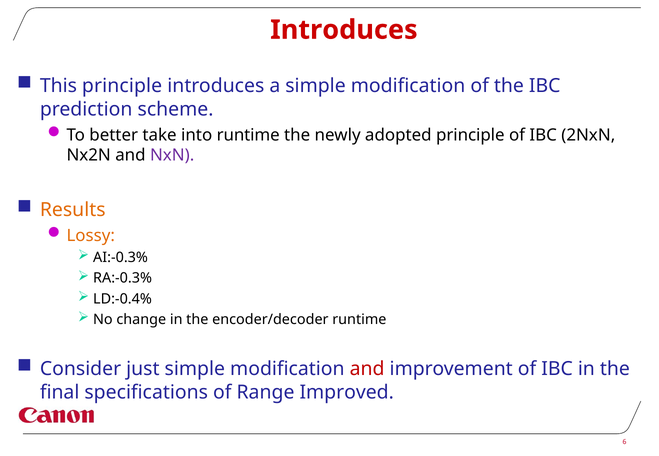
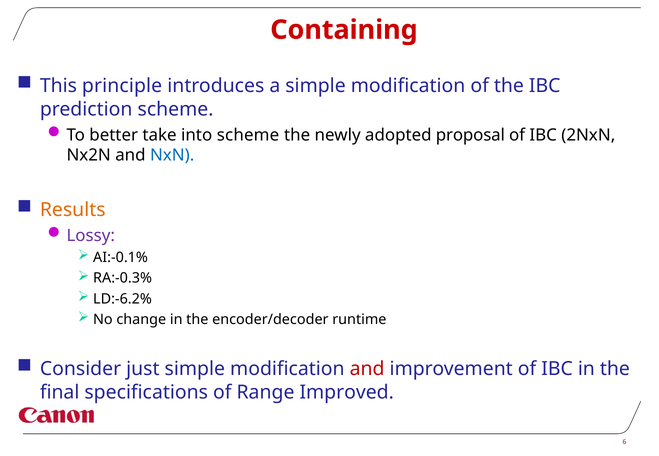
Introduces at (344, 30): Introduces -> Containing
into runtime: runtime -> scheme
adopted principle: principle -> proposal
NxN colour: purple -> blue
Lossy colour: orange -> purple
AI:-0.3%: AI:-0.3% -> AI:-0.1%
LD:-0.4%: LD:-0.4% -> LD:-6.2%
